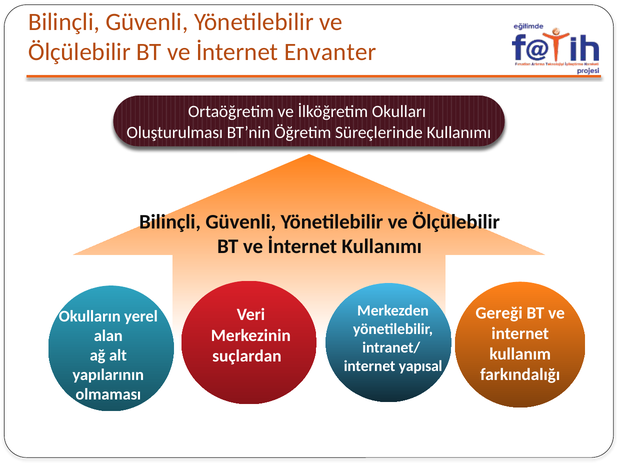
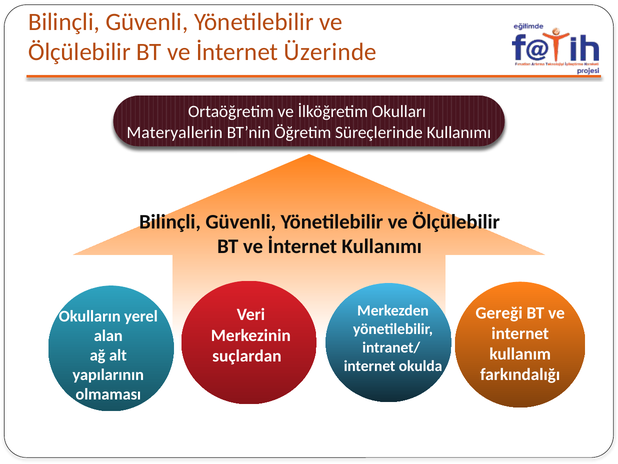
Envanter: Envanter -> Üzerinde
Oluşturulması: Oluşturulması -> Materyallerin
yapısal: yapısal -> okulda
